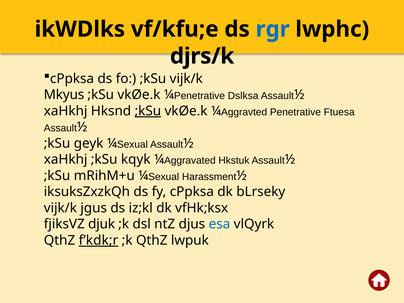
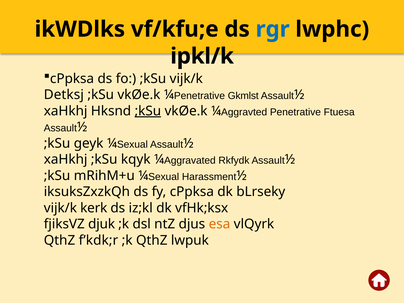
djrs/k: djrs/k -> ipkl/k
Mkyus: Mkyus -> Detksj
Dslksa: Dslksa -> Gkmlst
Hkstuk: Hkstuk -> Rkfydk
jgus: jgus -> kerk
esa colour: blue -> orange
f’kdk;r underline: present -> none
